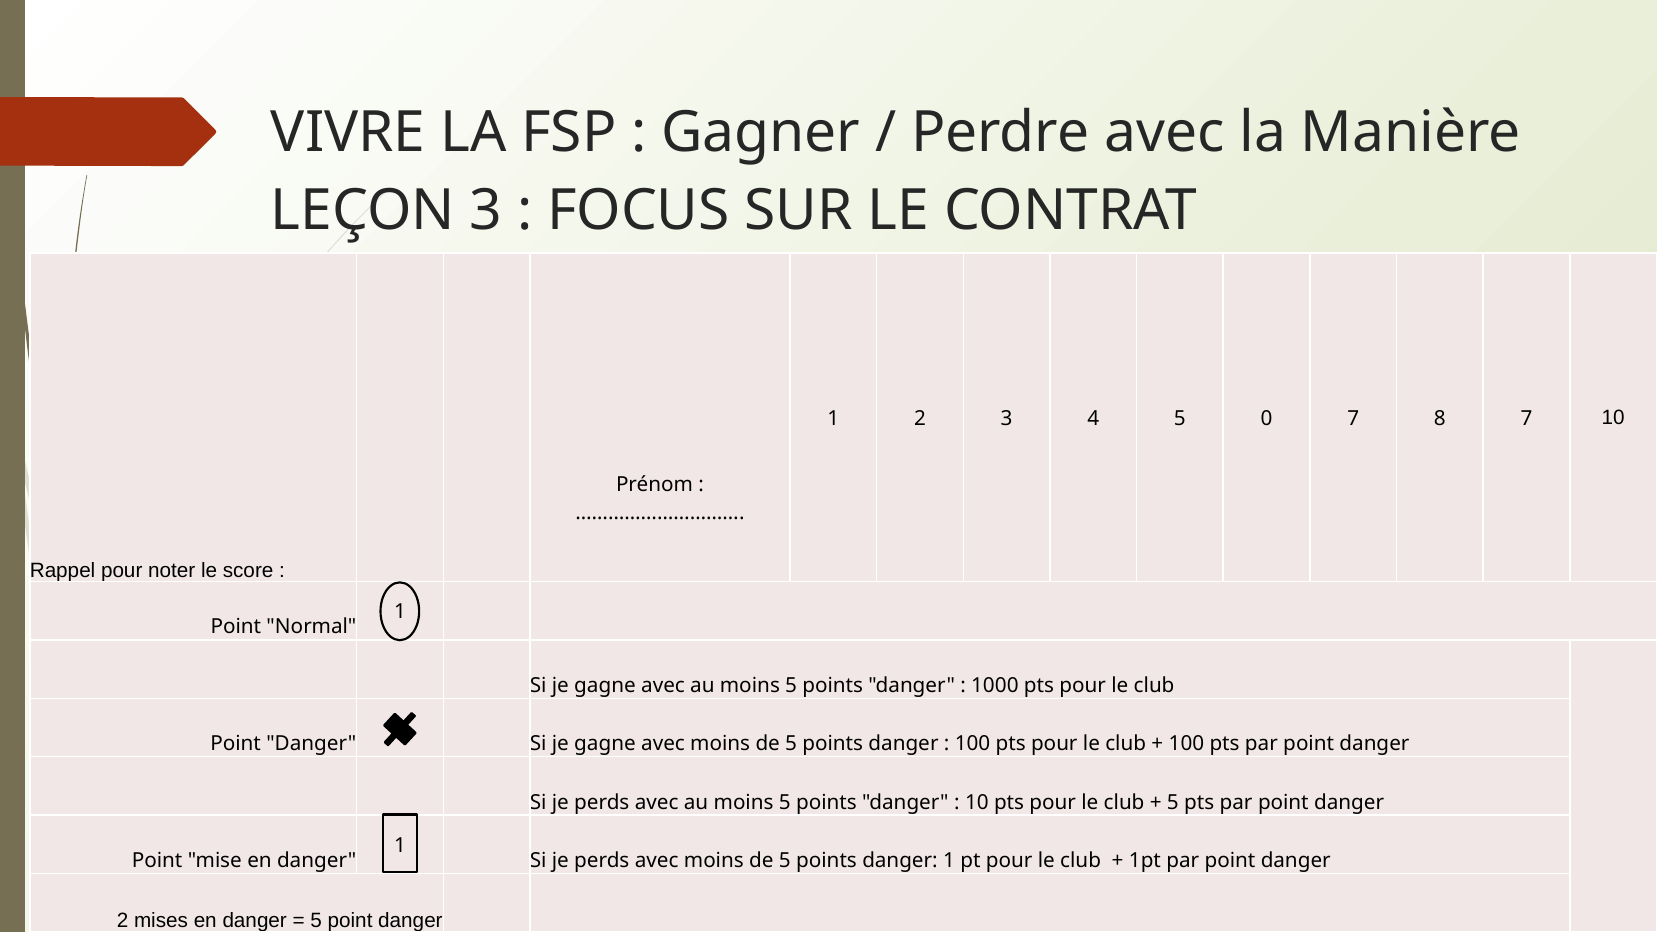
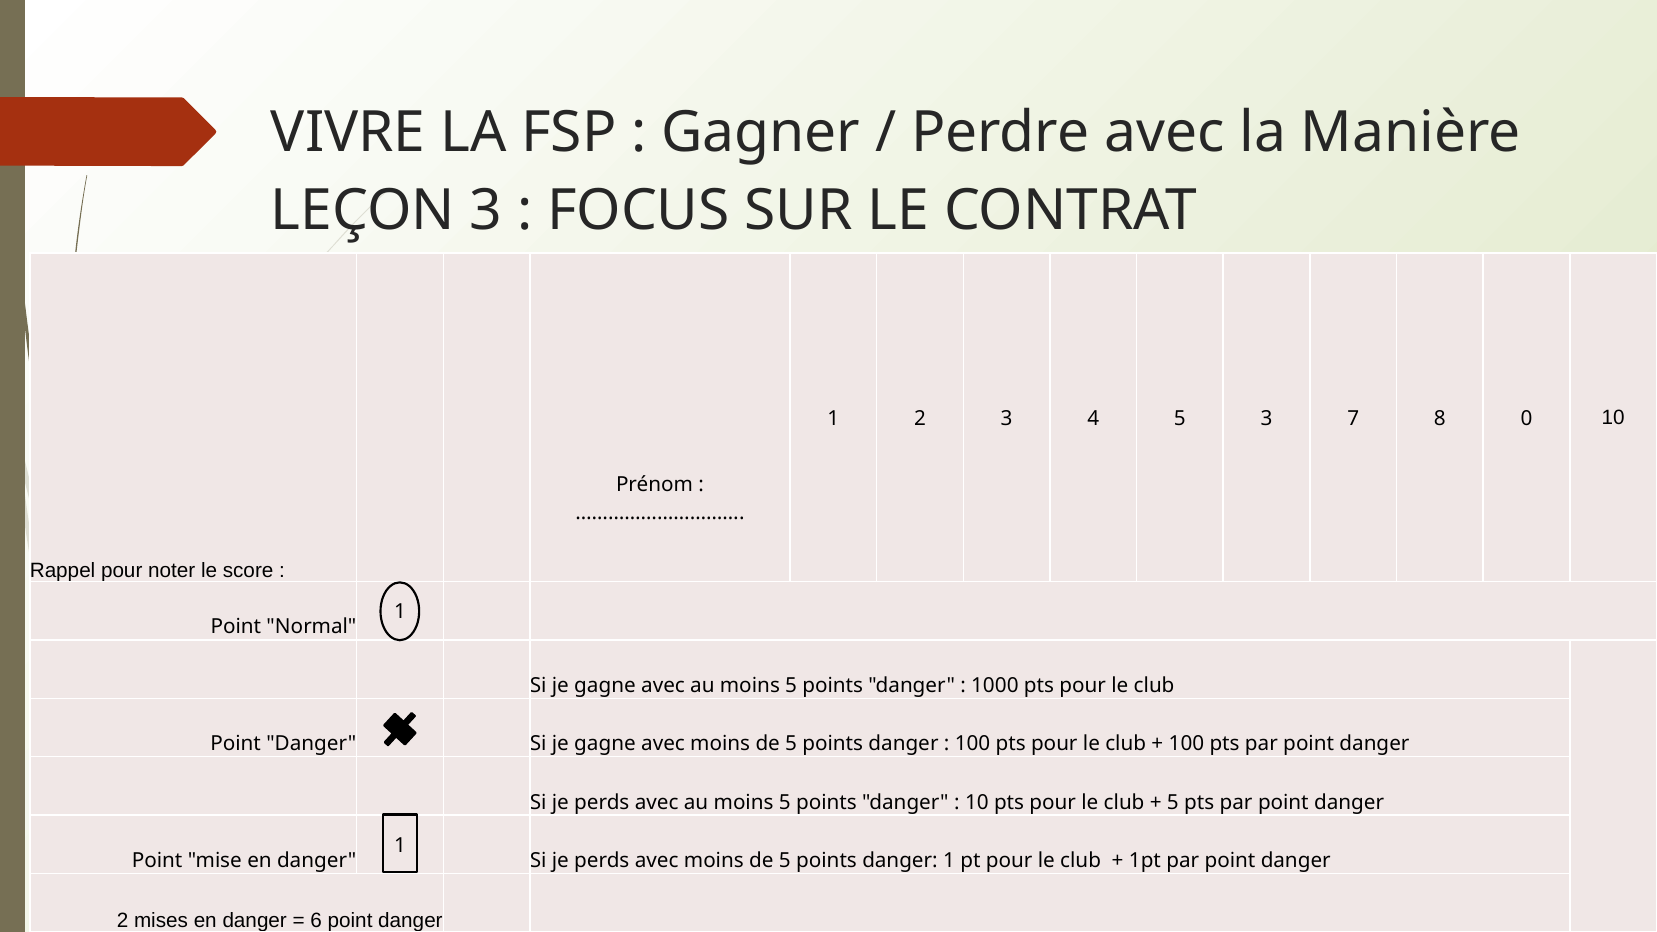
5 0: 0 -> 3
8 7: 7 -> 0
5 at (316, 921): 5 -> 6
